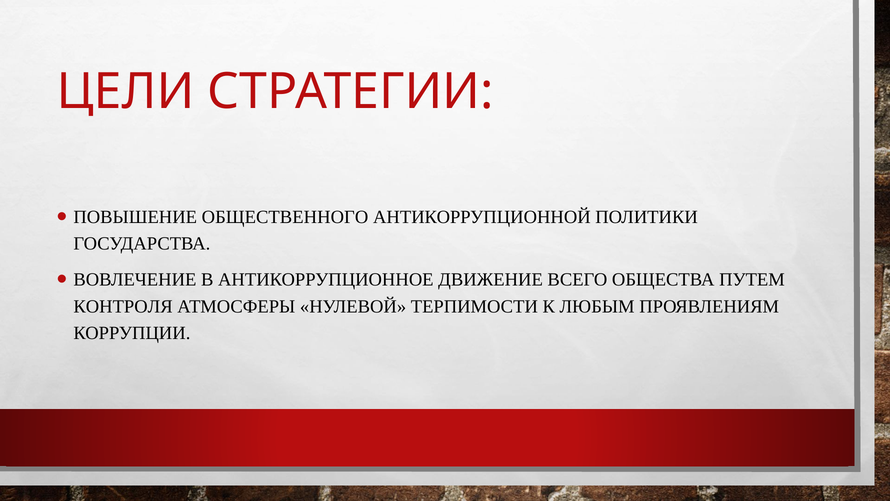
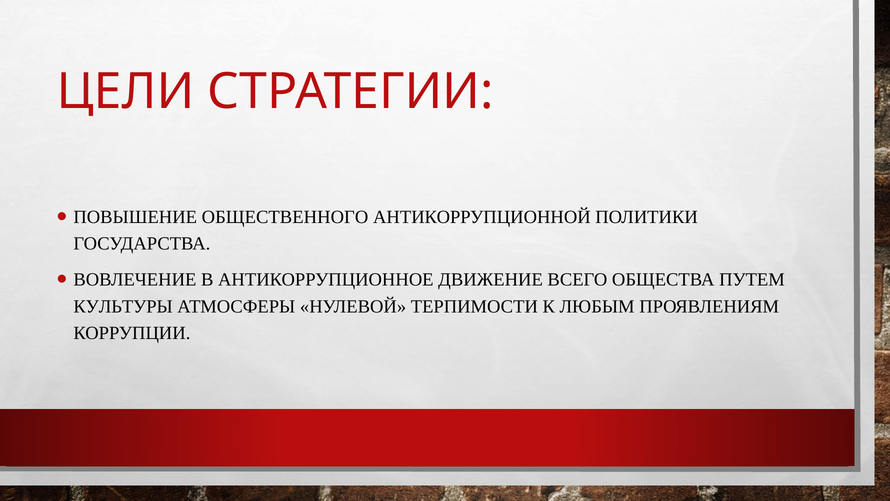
КОНТРОЛЯ: КОНТРОЛЯ -> КУЛЬТУРЫ
